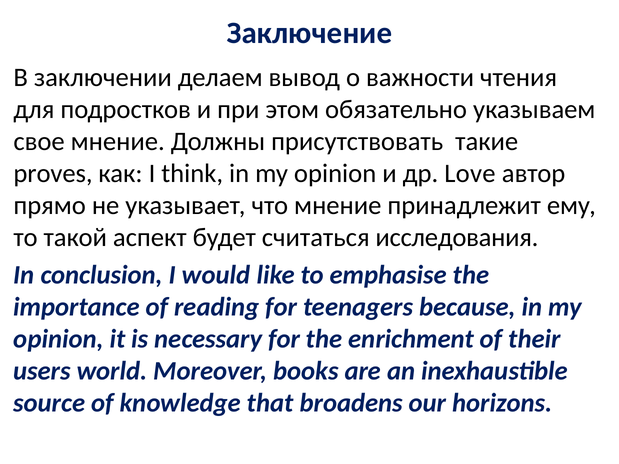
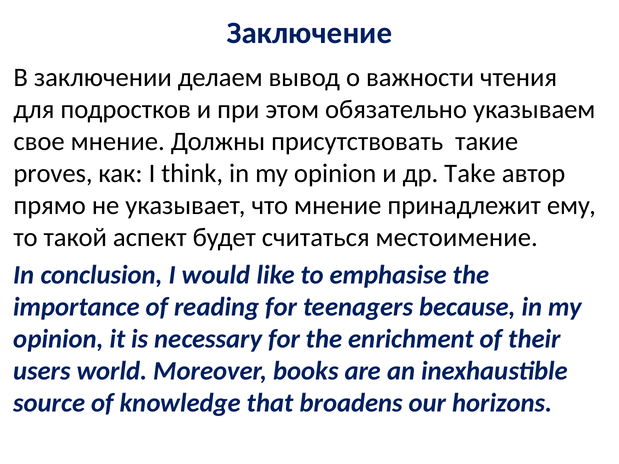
Love: Love -> Take
исследования: исследования -> местоимение
